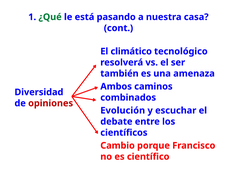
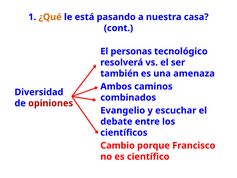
¿Qué colour: green -> orange
climático: climático -> personas
Evolución: Evolución -> Evangelio
